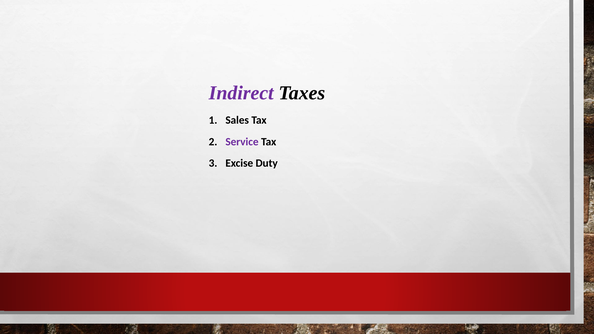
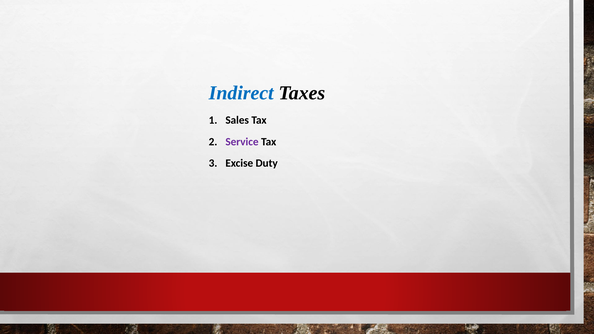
Indirect colour: purple -> blue
